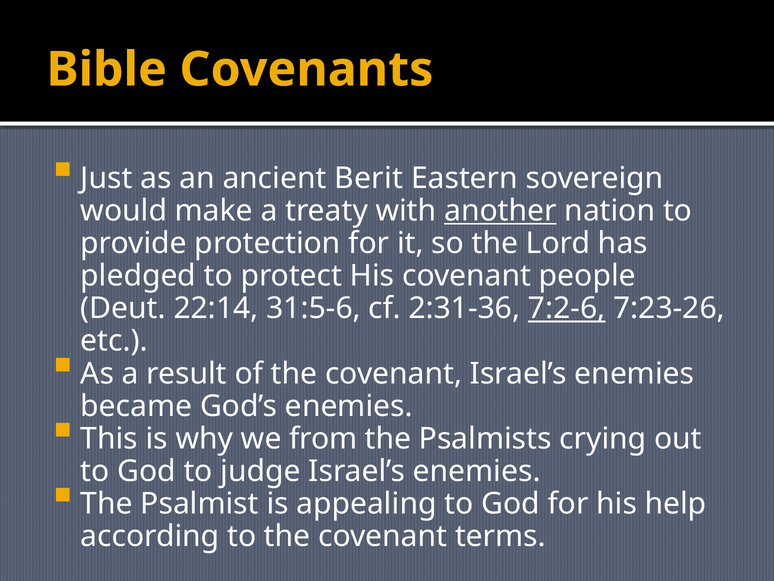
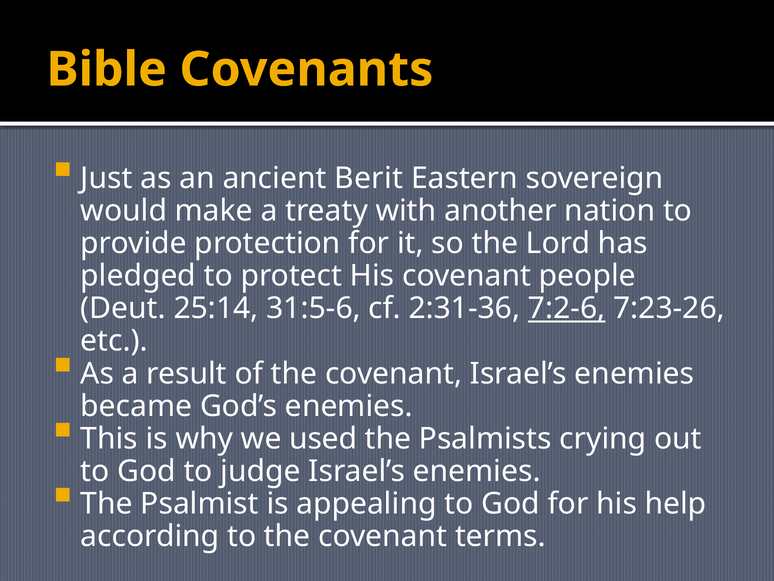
another underline: present -> none
22:14: 22:14 -> 25:14
from: from -> used
